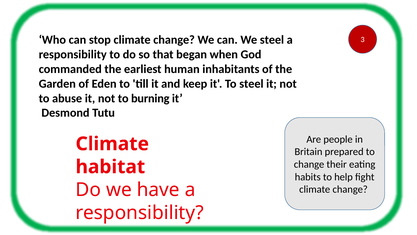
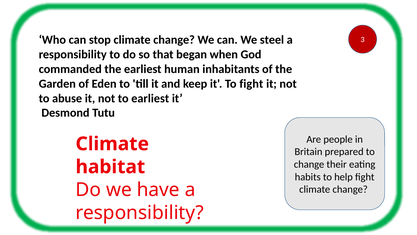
To steel: steel -> fight
to burning: burning -> earliest
